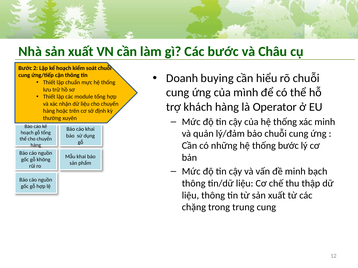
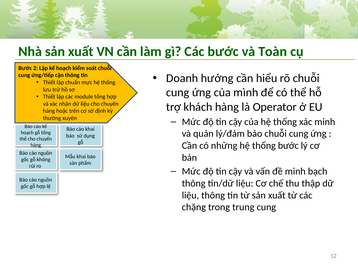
Châu: Châu -> Toàn
buying: buying -> hướng
